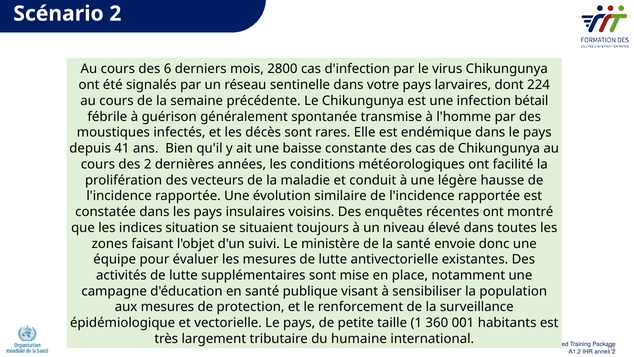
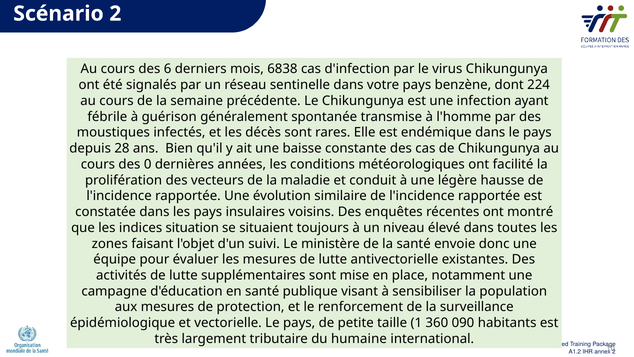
2800: 2800 -> 6838
larvaires: larvaires -> benzène
bétail: bétail -> ayant
41: 41 -> 28
des 2: 2 -> 0
001: 001 -> 090
